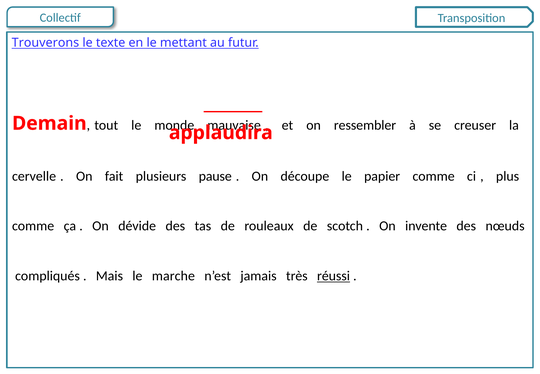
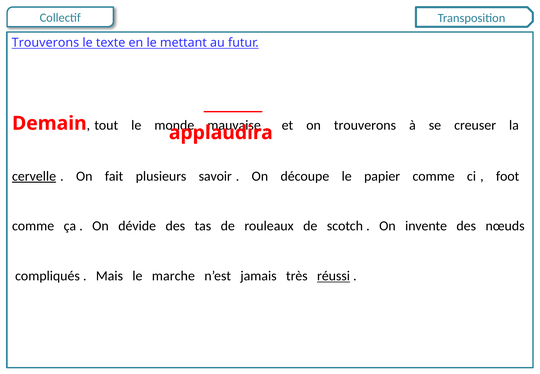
on ressembler: ressembler -> trouverons
cervelle underline: none -> present
pause: pause -> savoir
plus: plus -> foot
